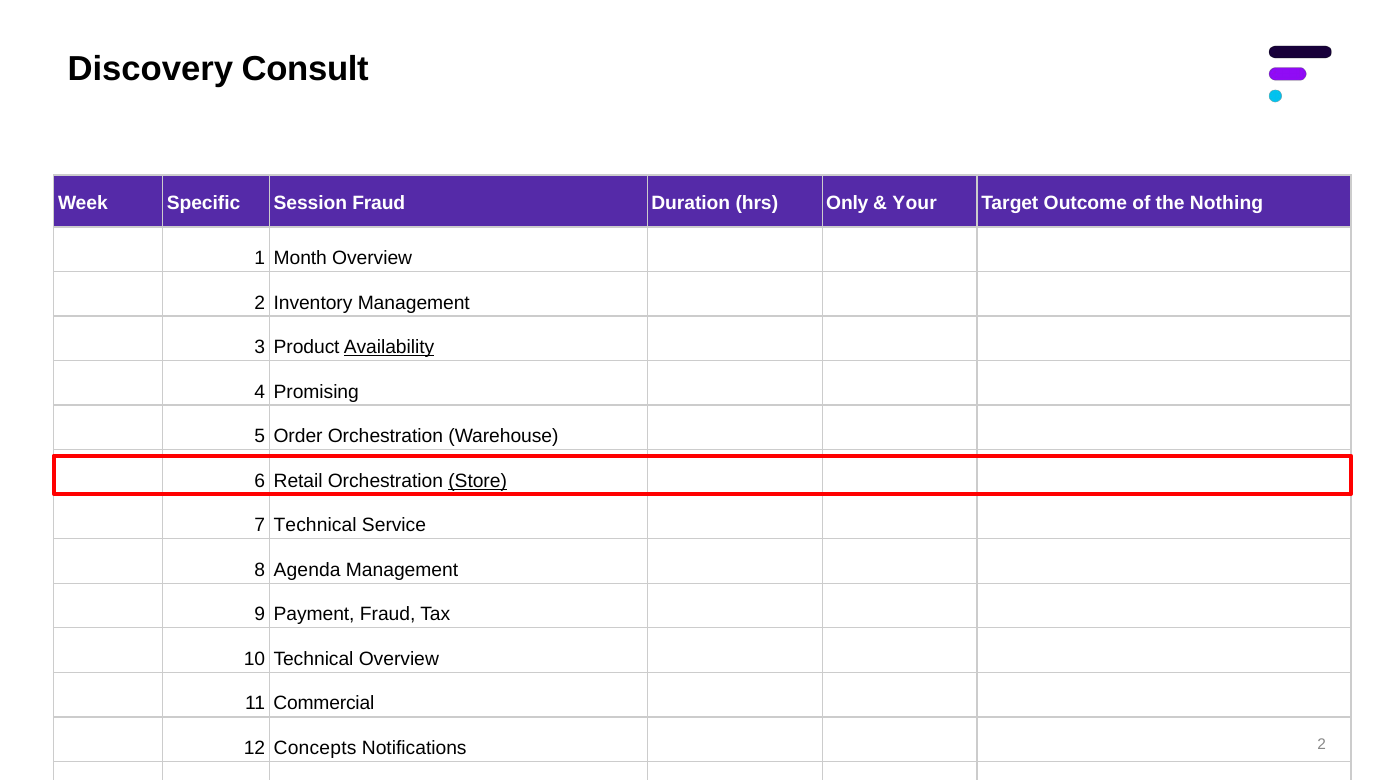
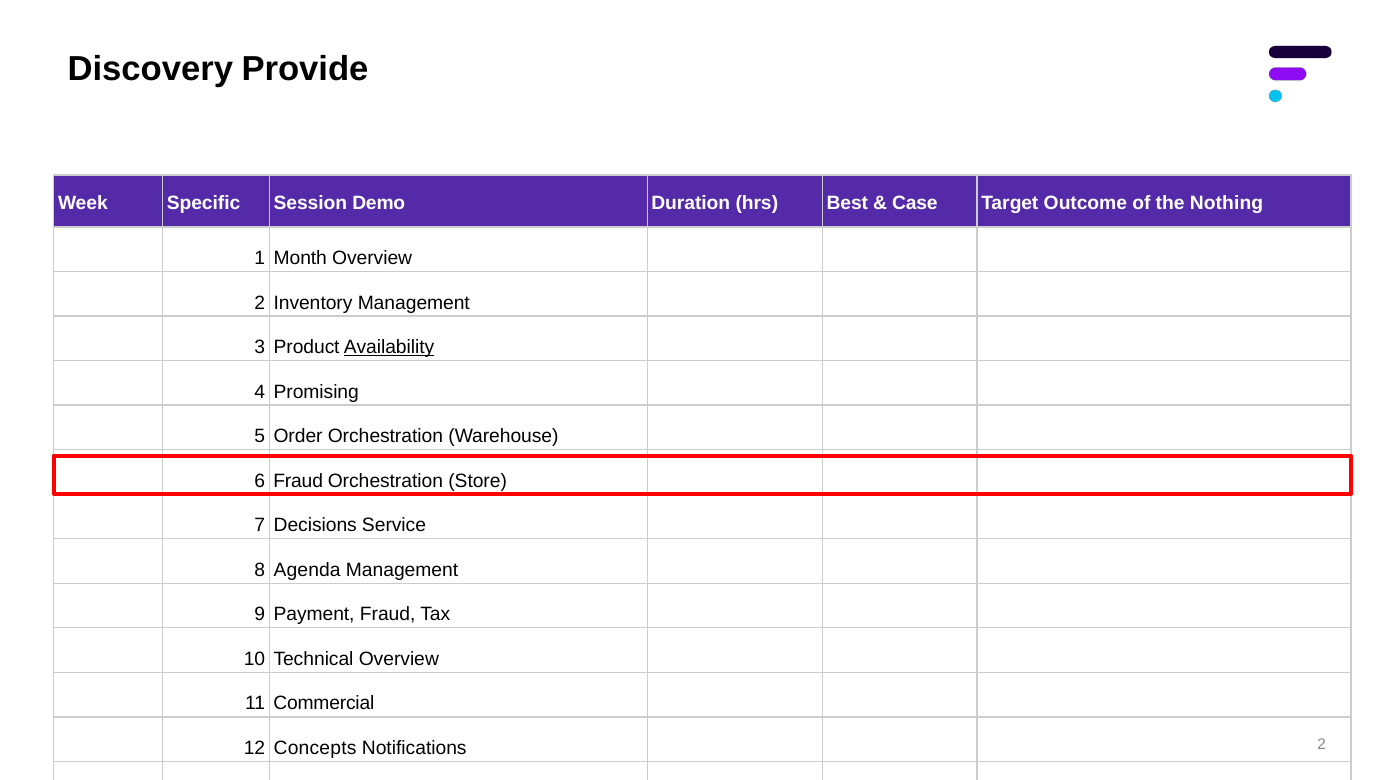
Consult: Consult -> Provide
Session Fraud: Fraud -> Demo
Only: Only -> Best
Your: Your -> Case
6 Retail: Retail -> Fraud
Store underline: present -> none
7 Technical: Technical -> Decisions
